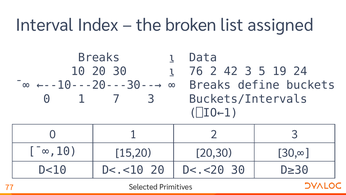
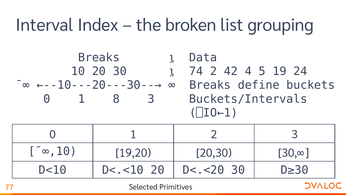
assigned: assigned -> grouping
76: 76 -> 74
42 3: 3 -> 4
7: 7 -> 8
15,20: 15,20 -> 19,20
